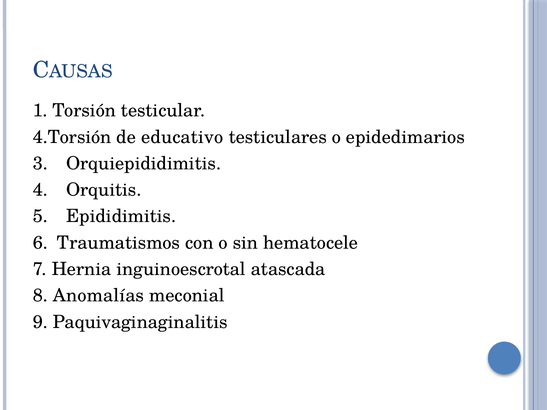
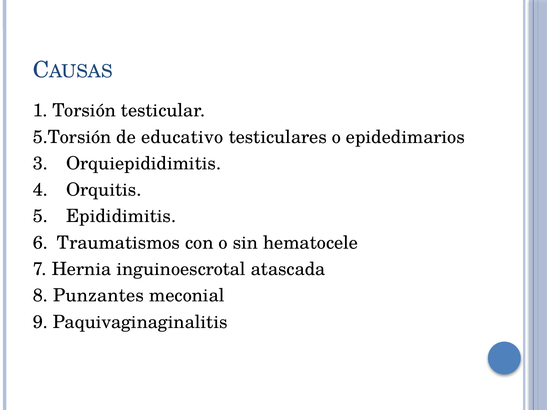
4.Torsión: 4.Torsión -> 5.Torsión
Anomalías: Anomalías -> Punzantes
